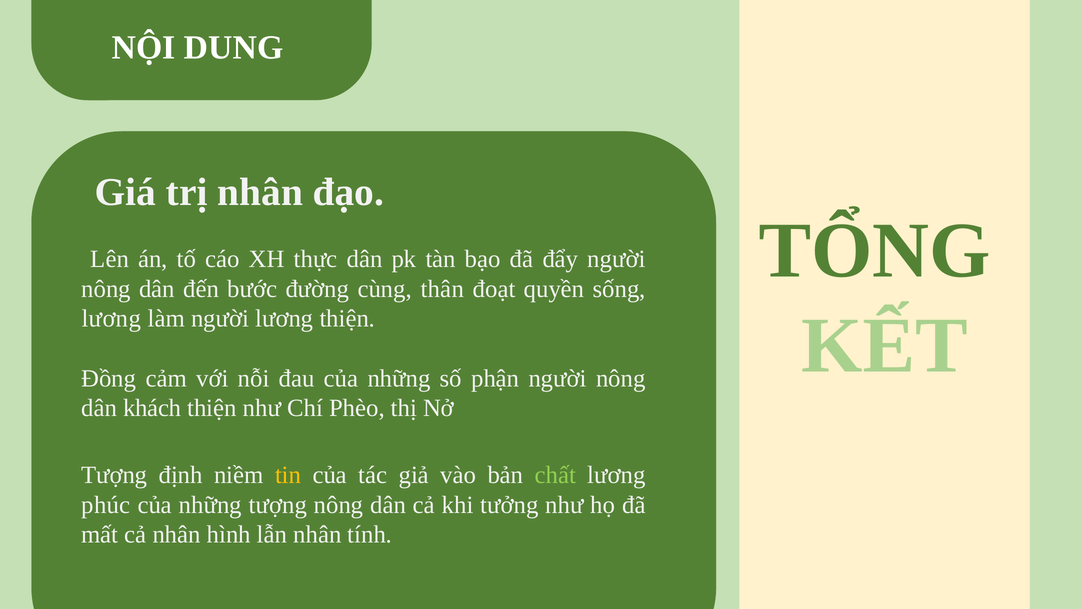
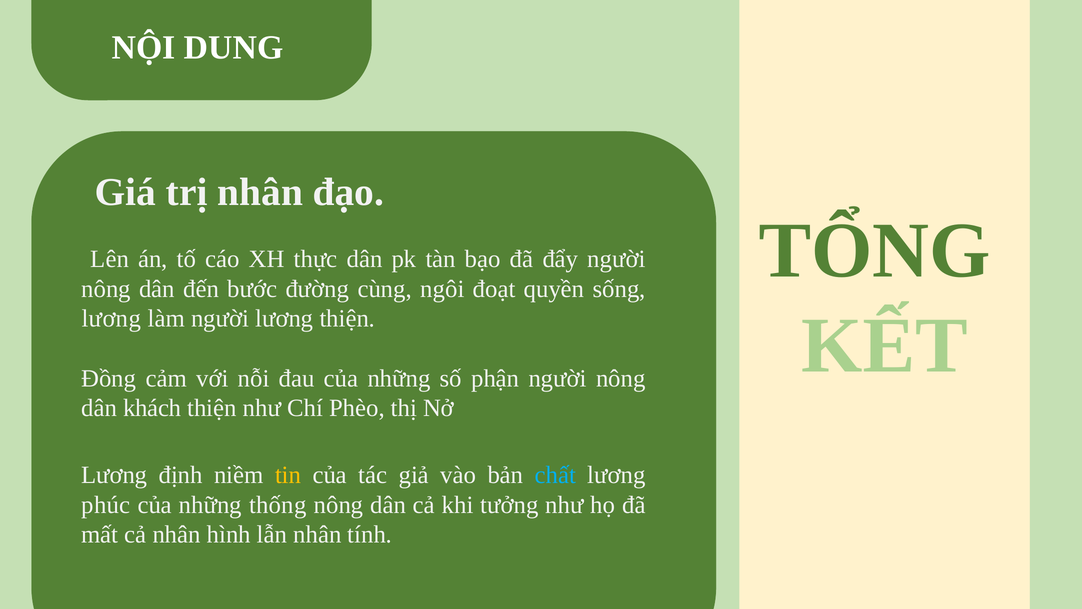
thân: thân -> ngôi
Tượng at (114, 475): Tượng -> Lương
chất colour: light green -> light blue
những tượng: tượng -> thống
